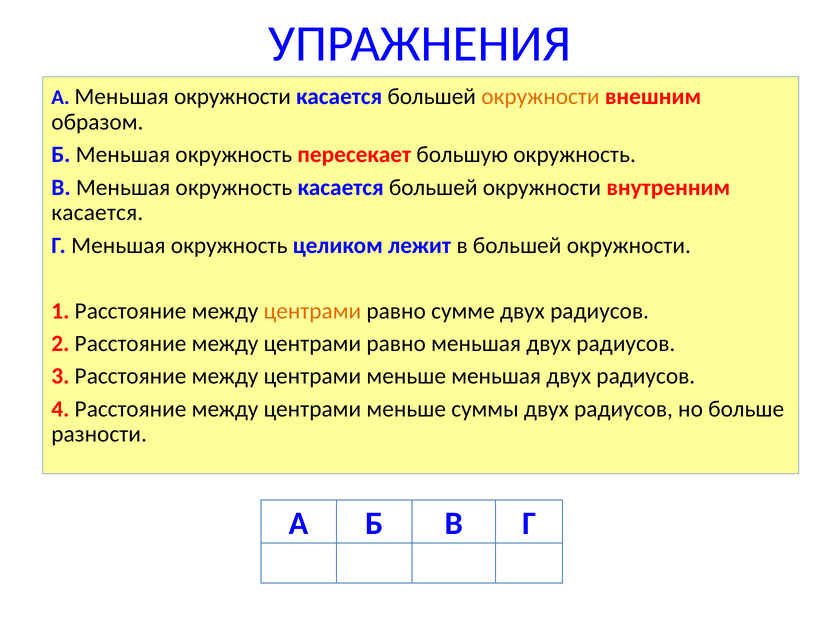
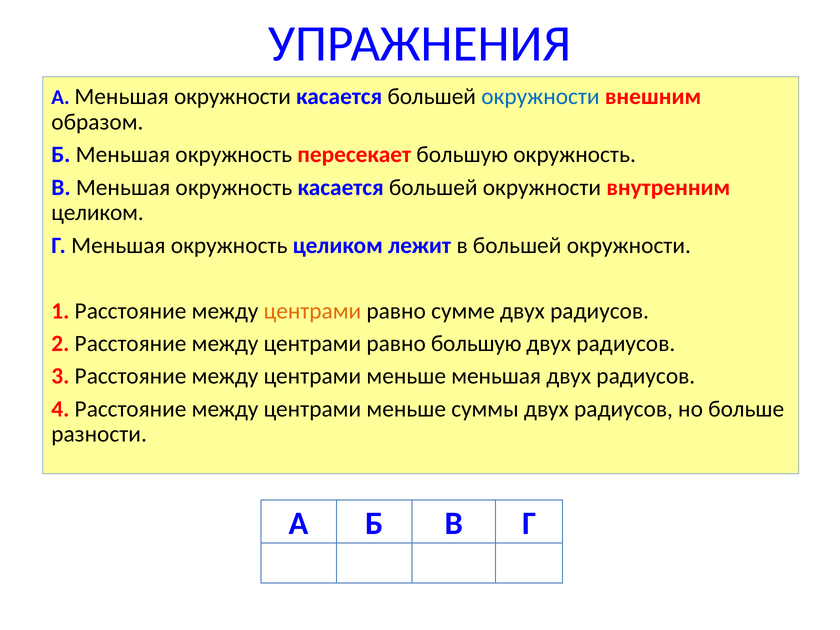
окружности at (540, 97) colour: orange -> blue
касается at (97, 213): касается -> целиком
равно меньшая: меньшая -> большую
